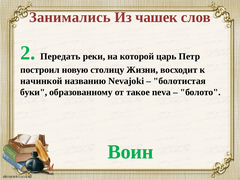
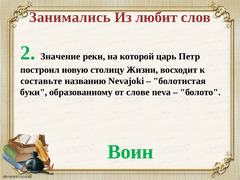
чашек: чашек -> любит
Передать: Передать -> Значение
начинкой: начинкой -> составьте
такое: такое -> слове
